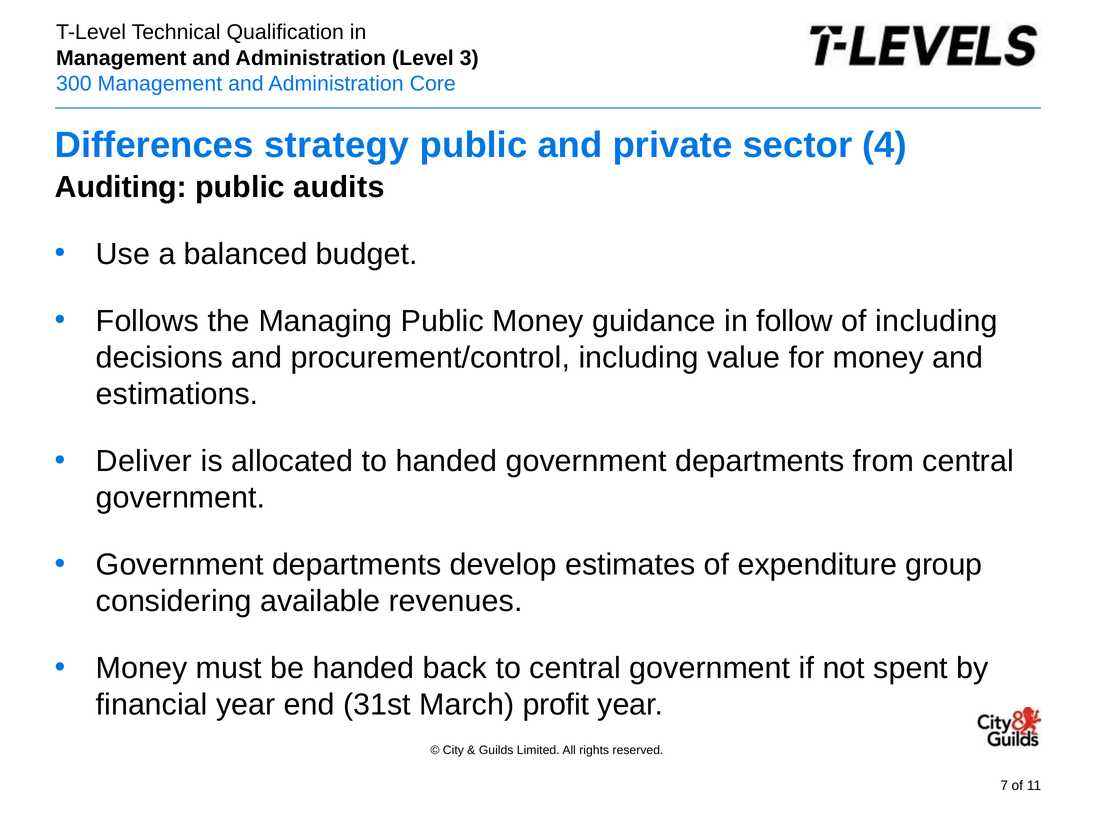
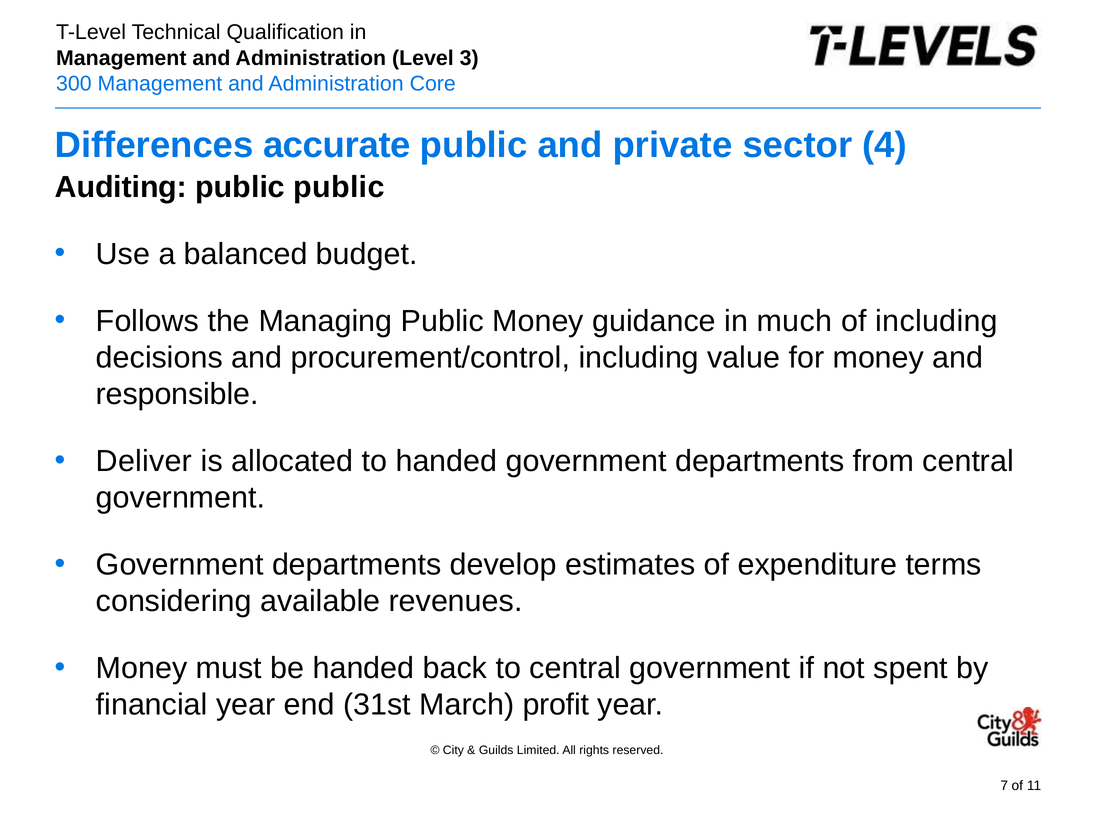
strategy: strategy -> accurate
public audits: audits -> public
follow: follow -> much
estimations: estimations -> responsible
group: group -> terms
